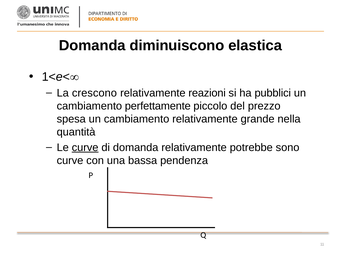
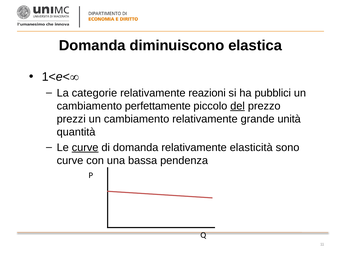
crescono: crescono -> categorie
del underline: none -> present
spesa: spesa -> prezzi
nella: nella -> unità
potrebbe: potrebbe -> elasticità
